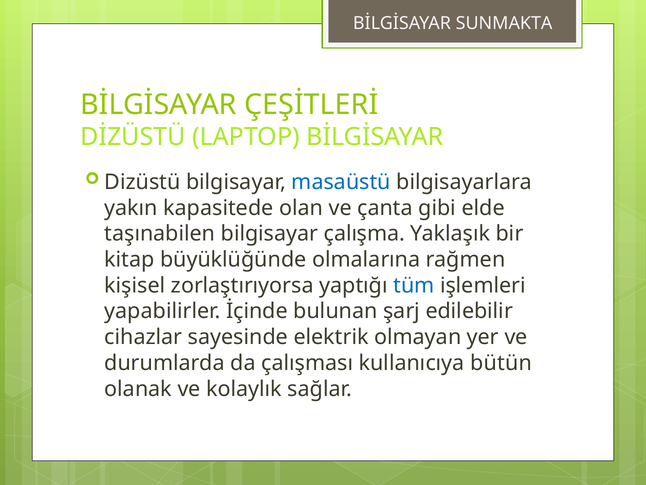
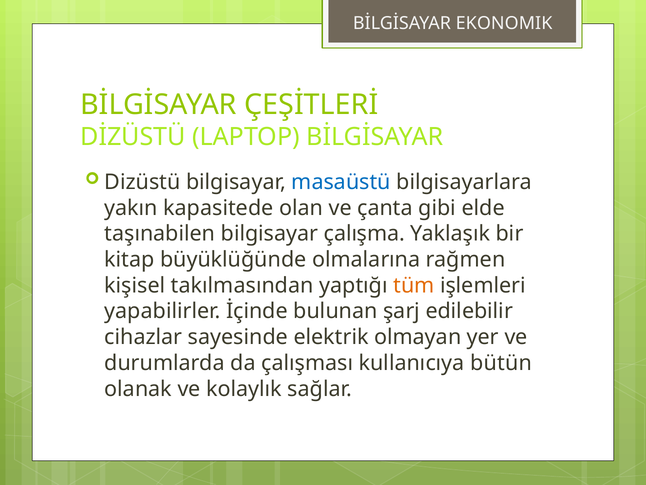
SUNMAKTA: SUNMAKTA -> EKONOMIK
zorlaştırıyorsa: zorlaştırıyorsa -> takılmasından
tüm colour: blue -> orange
